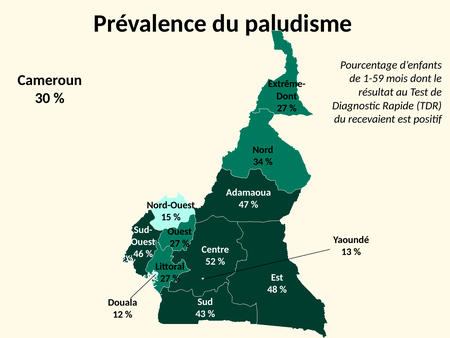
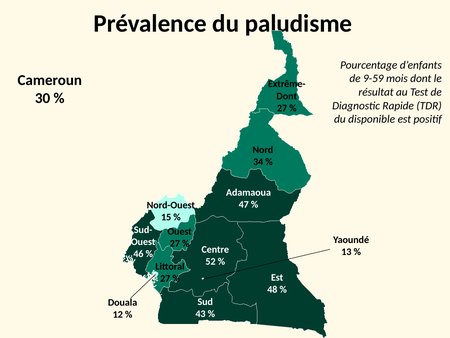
1-59: 1-59 -> 9-59
recevaient: recevaient -> disponible
